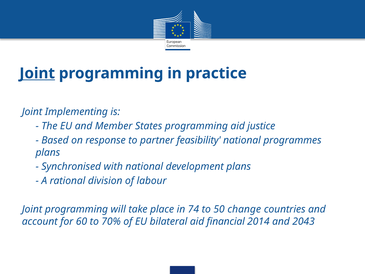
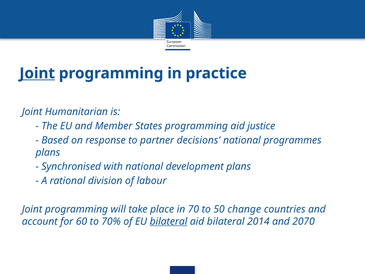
Implementing: Implementing -> Humanitarian
feasibility: feasibility -> decisions
74: 74 -> 70
bilateral at (169, 221) underline: none -> present
aid financial: financial -> bilateral
2043: 2043 -> 2070
